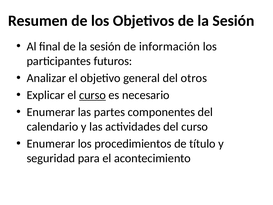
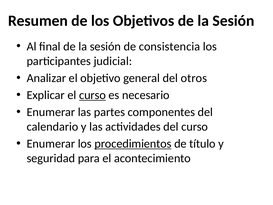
información: información -> consistencia
futuros: futuros -> judicial
procedimientos underline: none -> present
